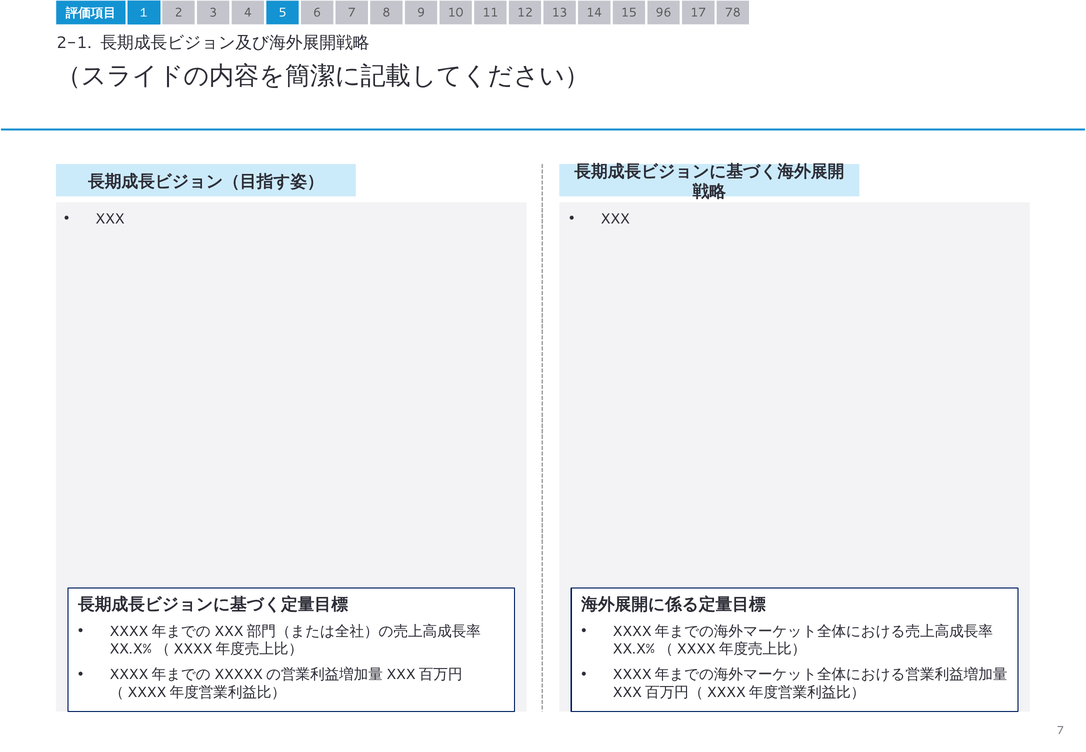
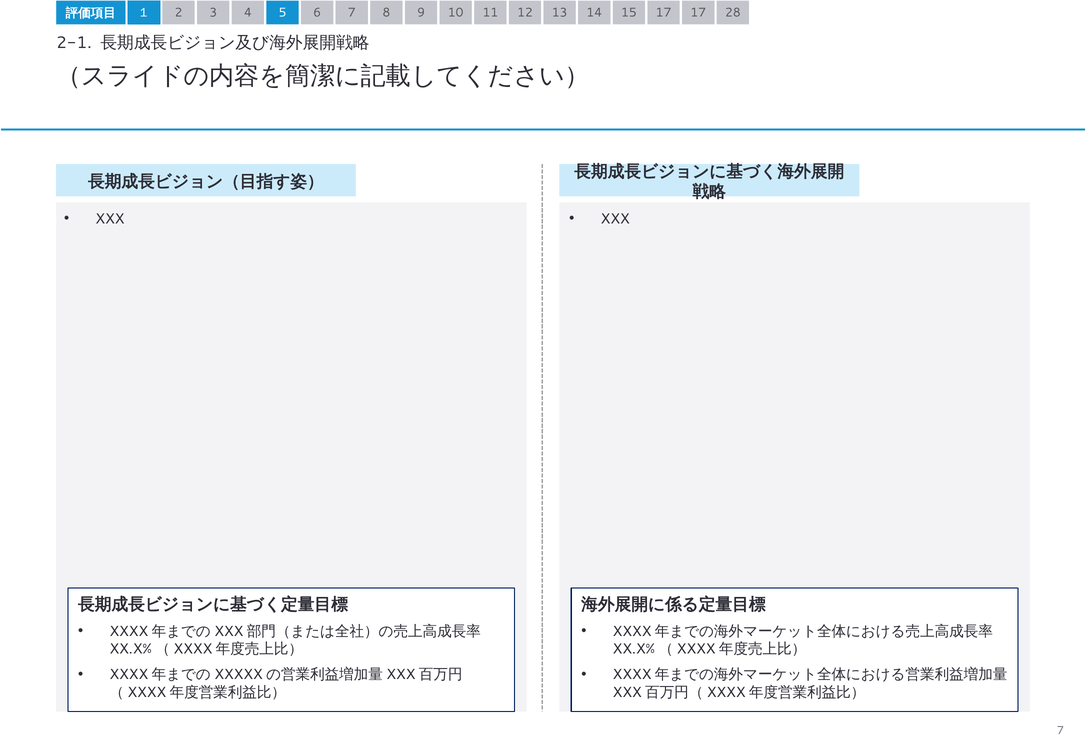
15 96: 96 -> 17
78: 78 -> 28
